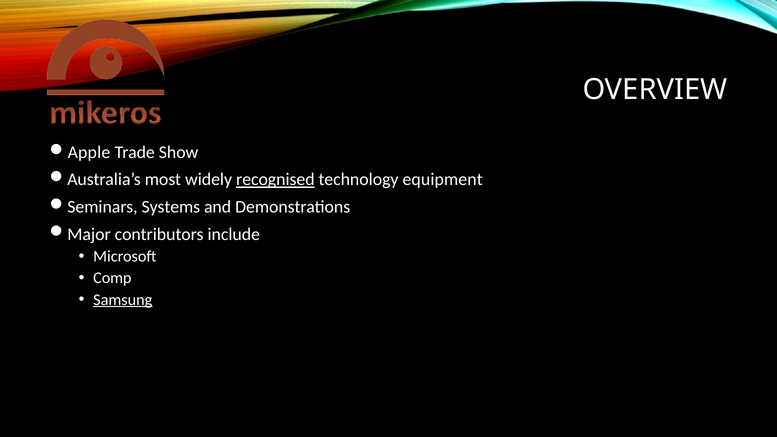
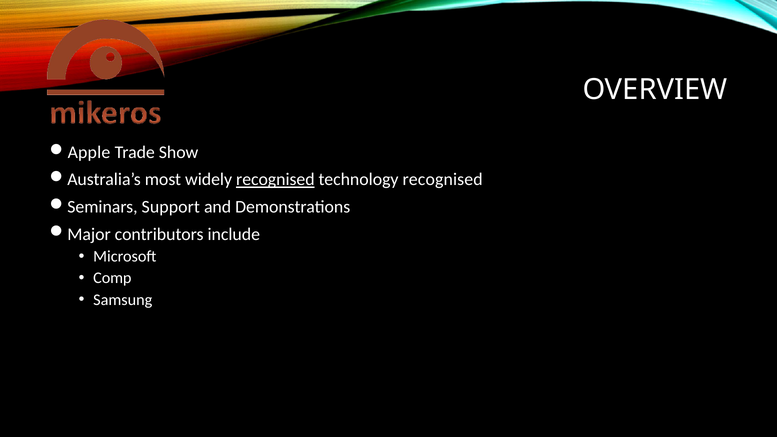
technology equipment: equipment -> recognised
Systems: Systems -> Support
Samsung underline: present -> none
